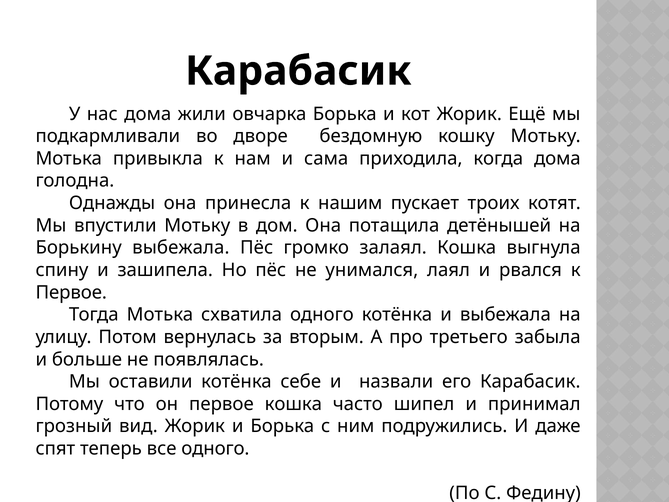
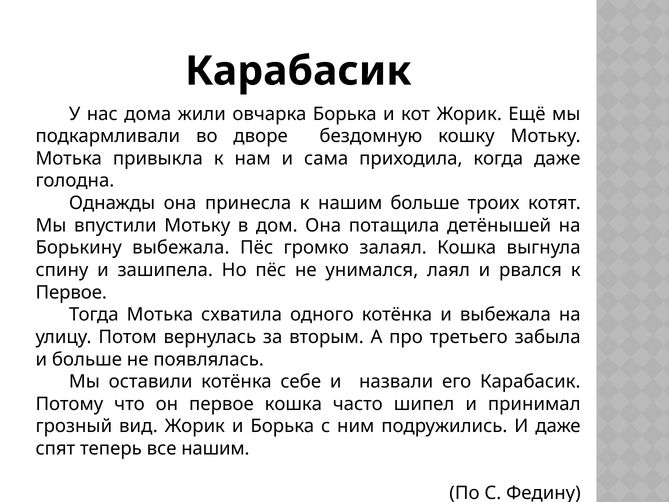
когда дома: дома -> даже
нашим пускает: пускает -> больше
все одного: одного -> нашим
